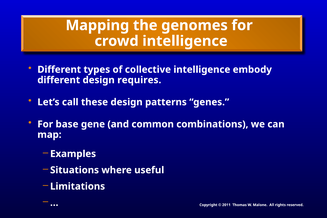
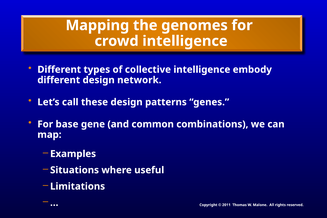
requires: requires -> network
